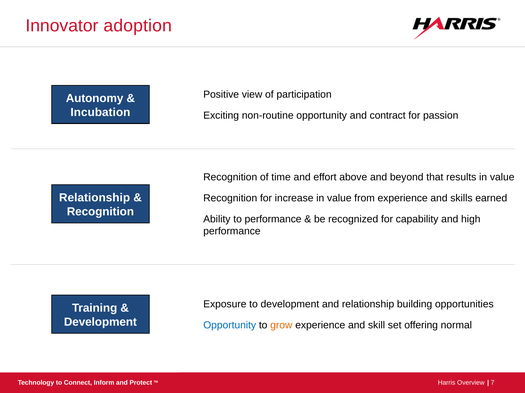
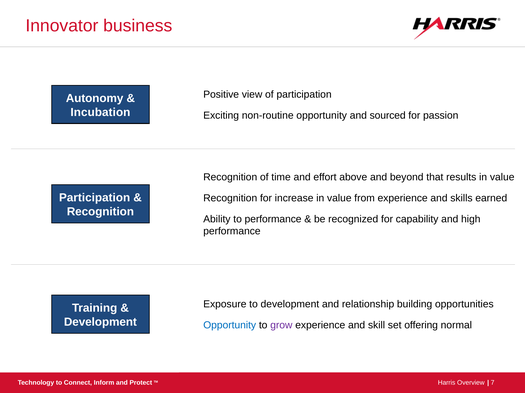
adoption: adoption -> business
contract: contract -> sourced
Relationship at (95, 198): Relationship -> Participation
grow colour: orange -> purple
